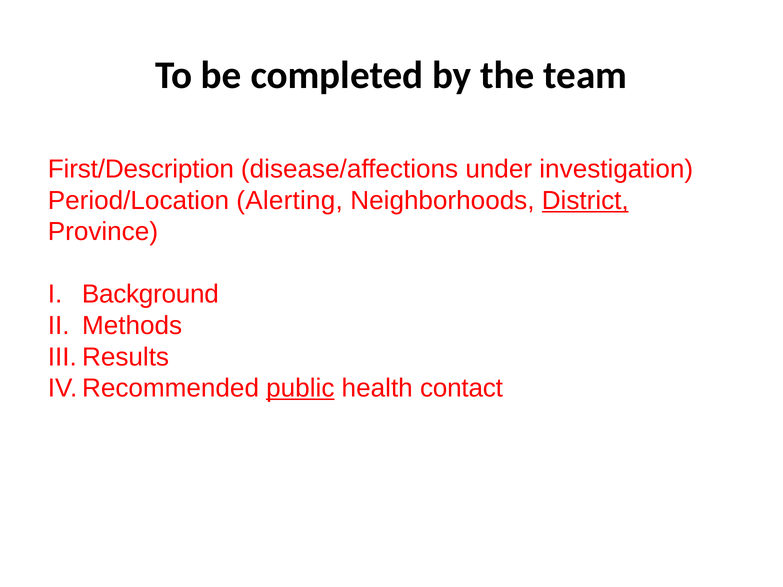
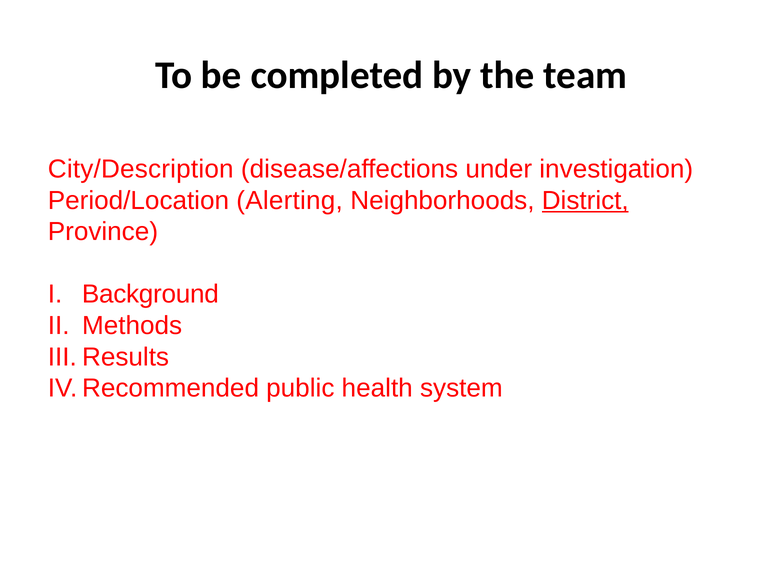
First/Description: First/Description -> City/Description
public underline: present -> none
contact: contact -> system
